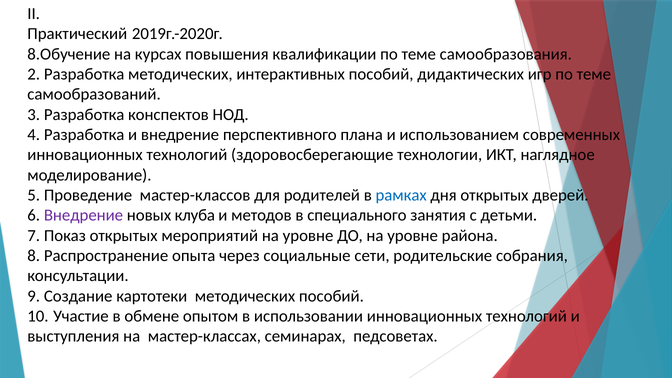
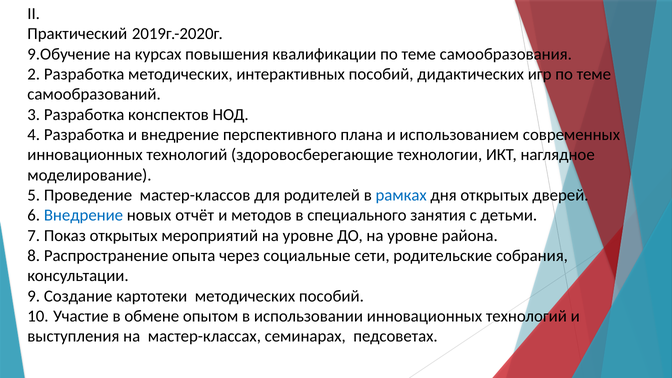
8.Обучение: 8.Обучение -> 9.Обучение
Внедрение at (83, 215) colour: purple -> blue
клуба: клуба -> отчёт
